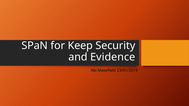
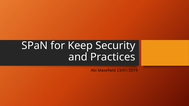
Evidence: Evidence -> Practices
